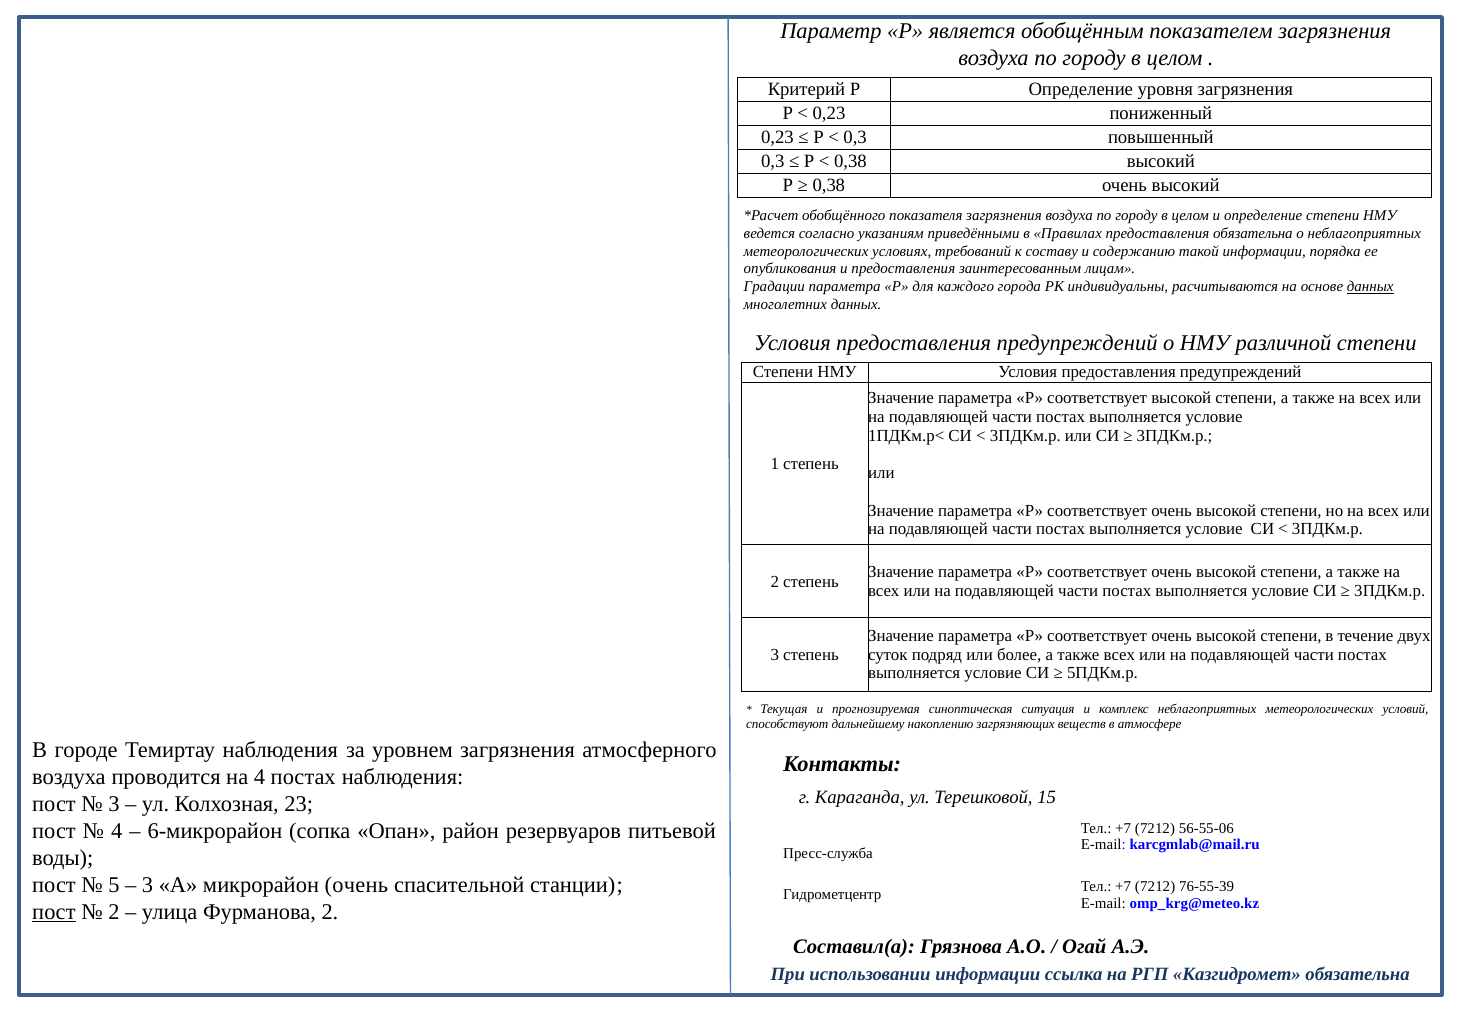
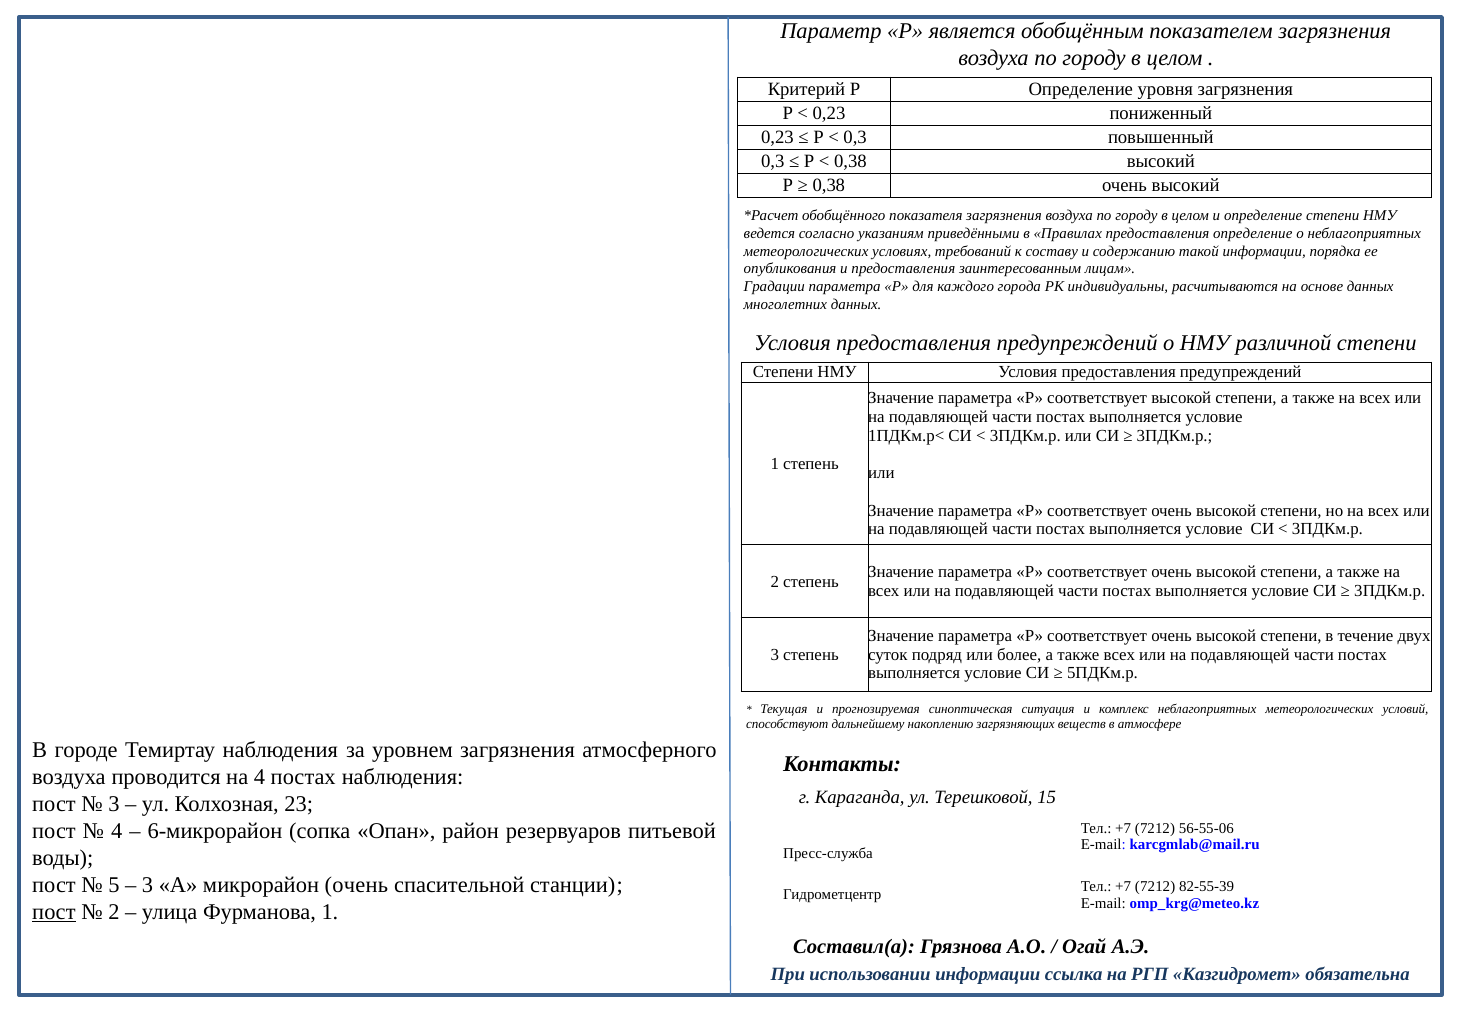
предоставления обязательна: обязательна -> определение
данных at (1370, 287) underline: present -> none
76-55-39: 76-55-39 -> 82-55-39
Фурманова 2: 2 -> 1
